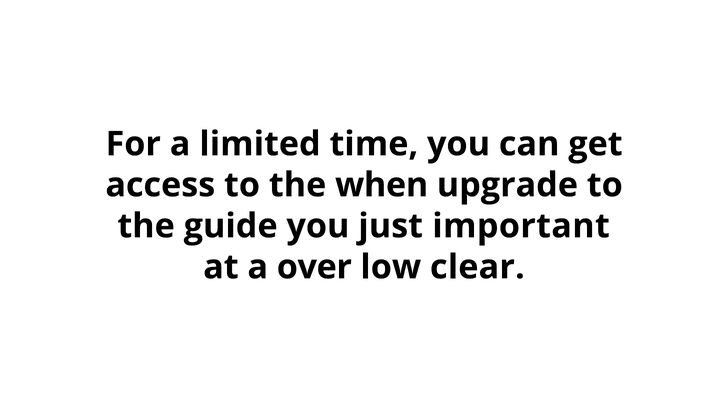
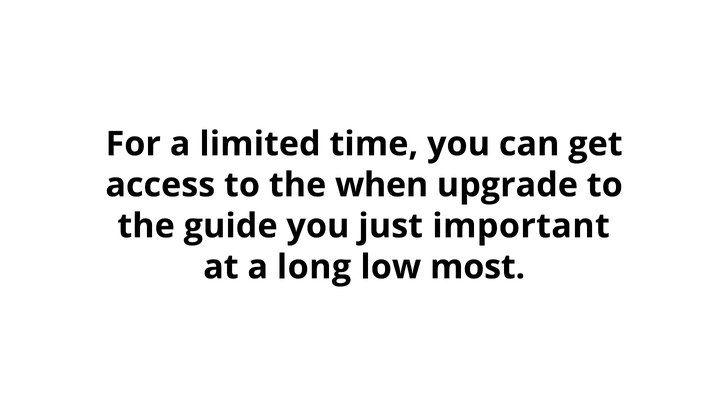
over: over -> long
clear: clear -> most
